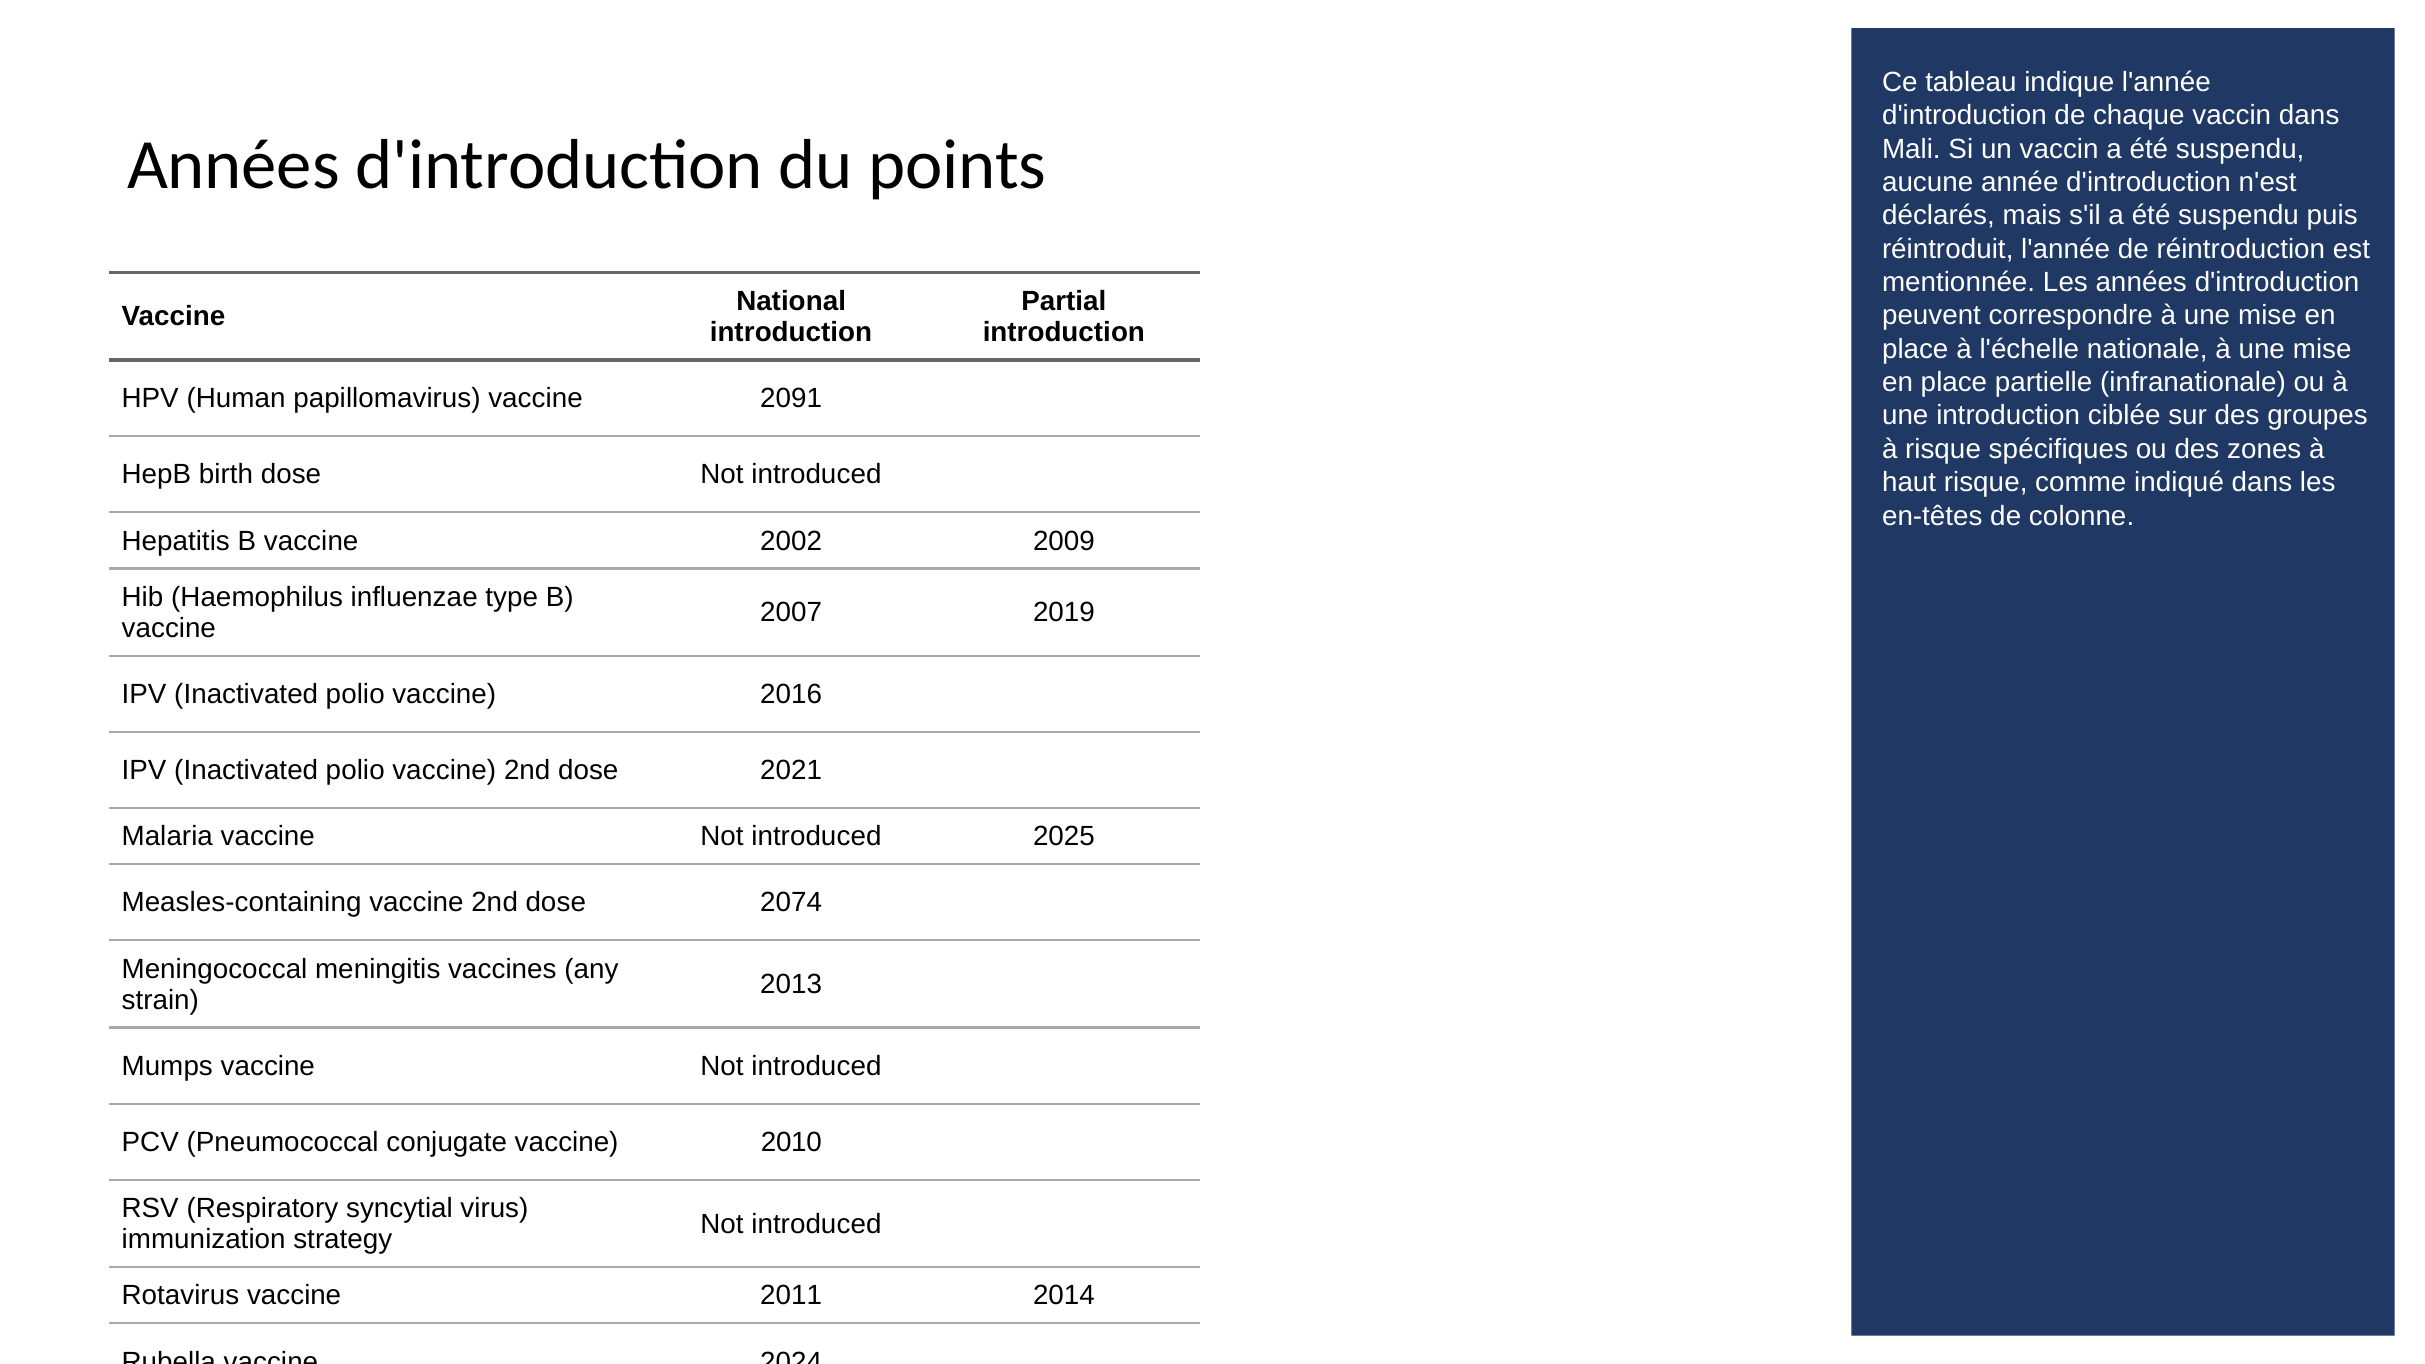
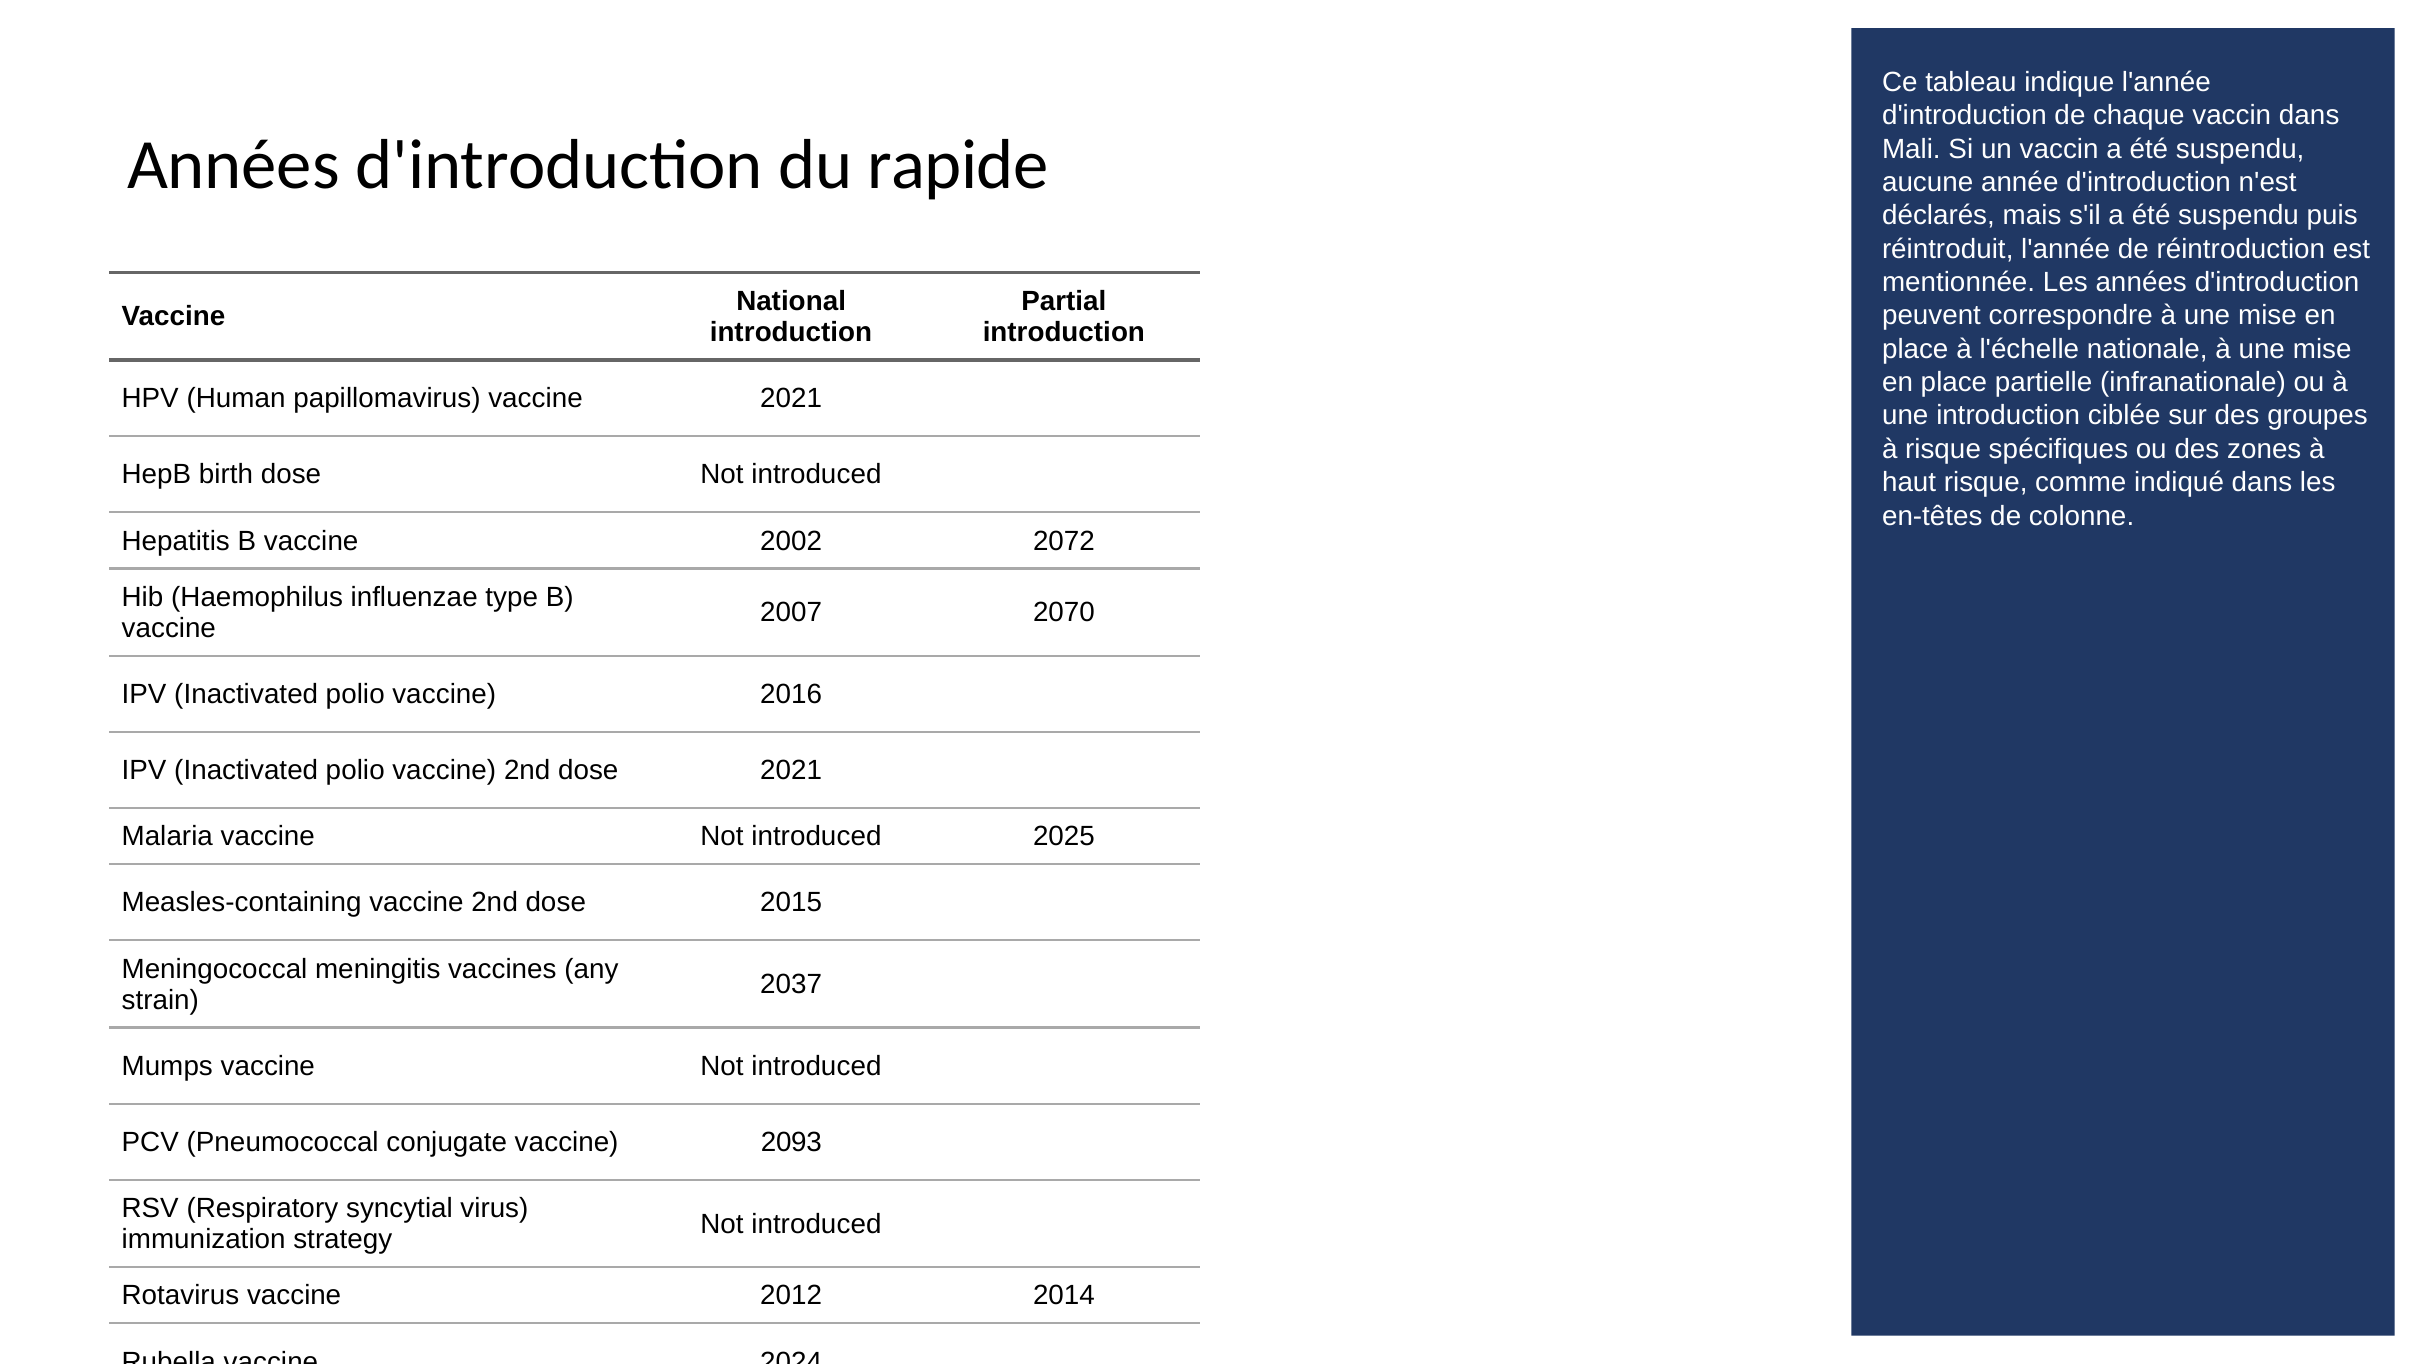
points: points -> rapide
vaccine 2091: 2091 -> 2021
2009: 2009 -> 2072
2019: 2019 -> 2070
2074: 2074 -> 2015
2013: 2013 -> 2037
2010: 2010 -> 2093
2011: 2011 -> 2012
